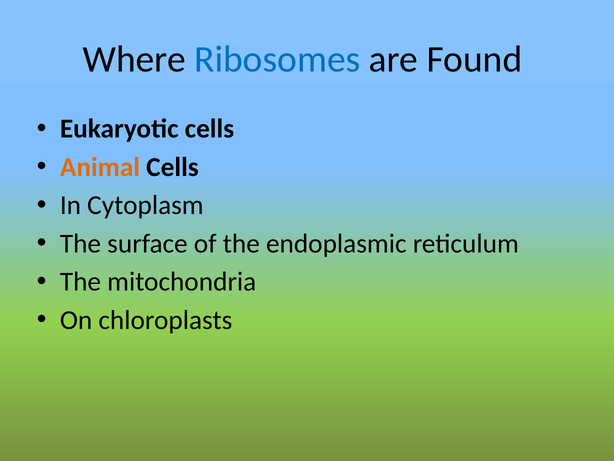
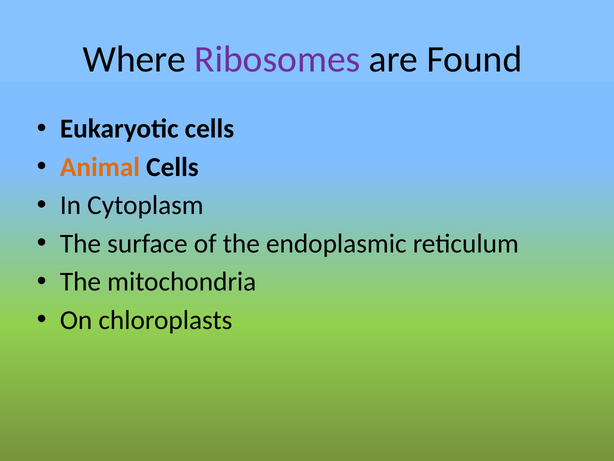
Ribosomes colour: blue -> purple
